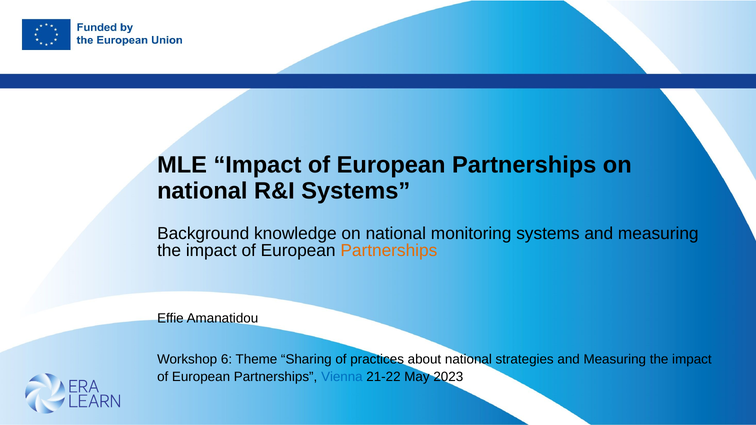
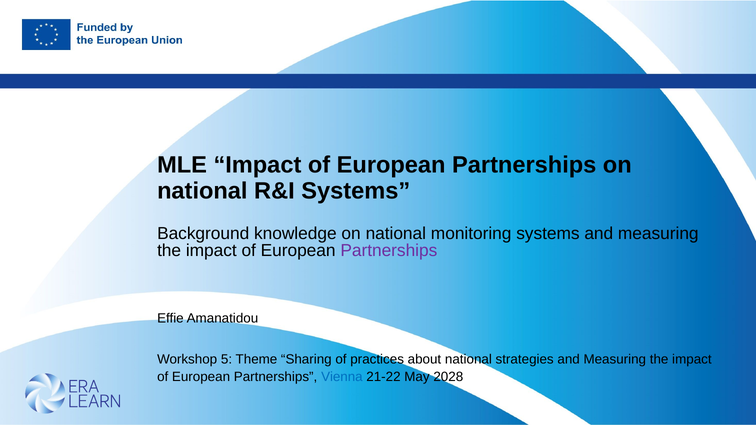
Partnerships at (389, 251) colour: orange -> purple
6: 6 -> 5
2023: 2023 -> 2028
